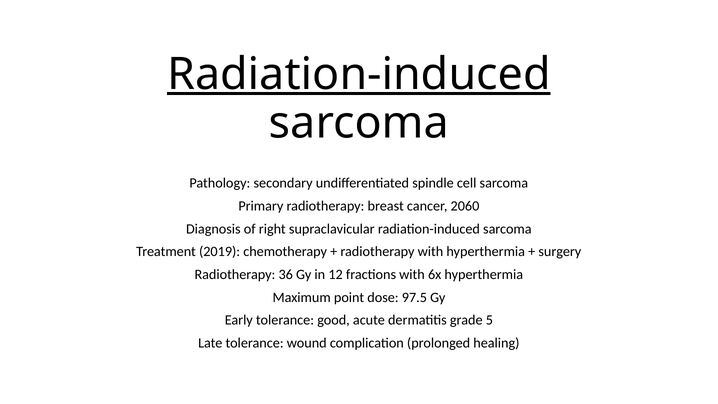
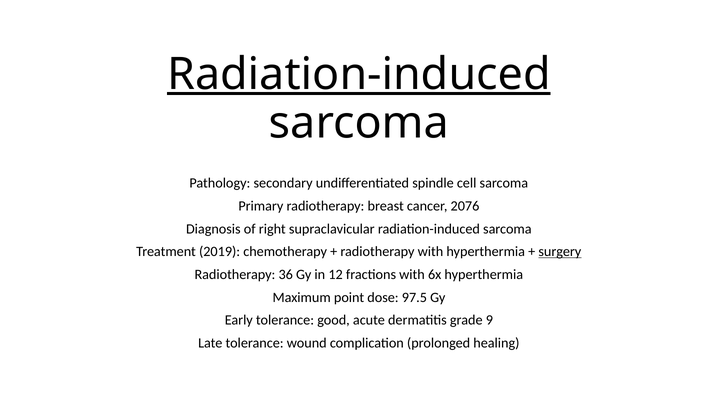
2060: 2060 -> 2076
surgery underline: none -> present
5: 5 -> 9
